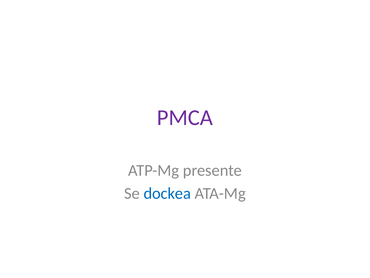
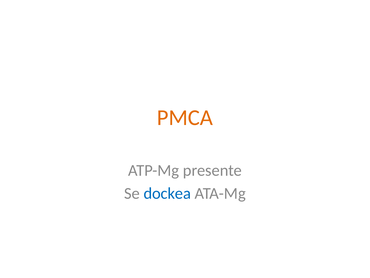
PMCA colour: purple -> orange
